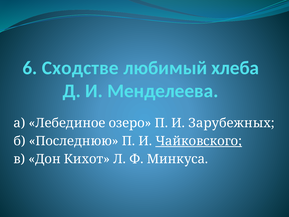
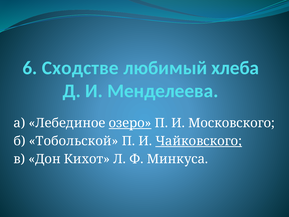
озеро underline: none -> present
Зарубежных: Зарубежных -> Московского
Последнюю: Последнюю -> Тобольской
